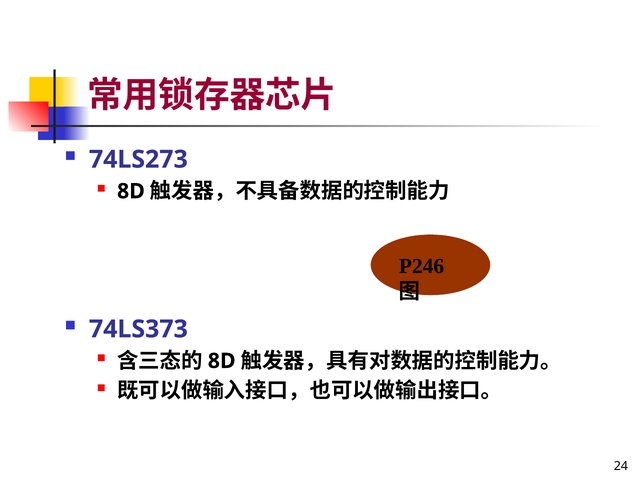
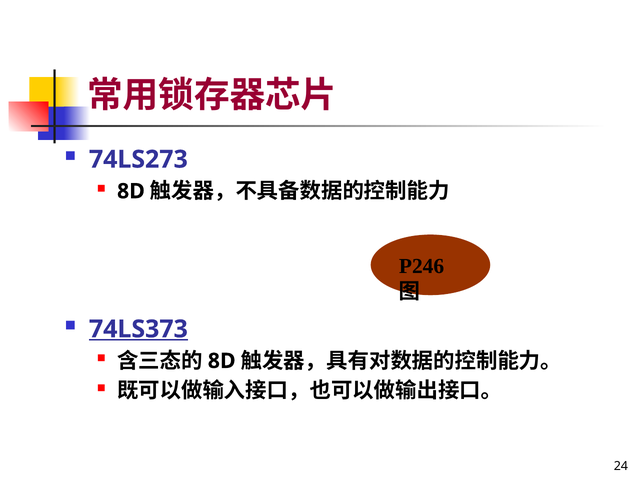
74LS373 underline: none -> present
